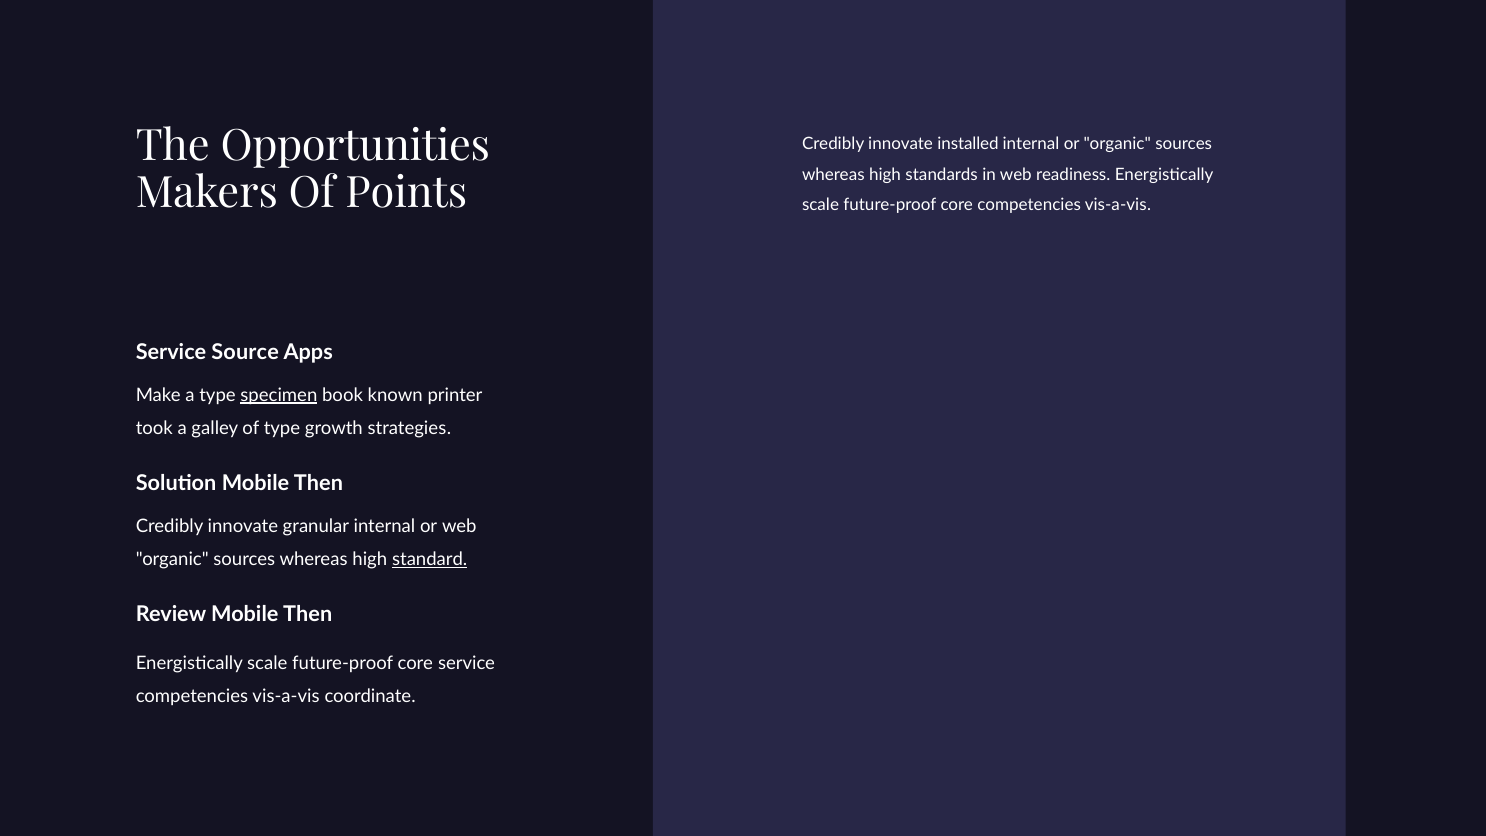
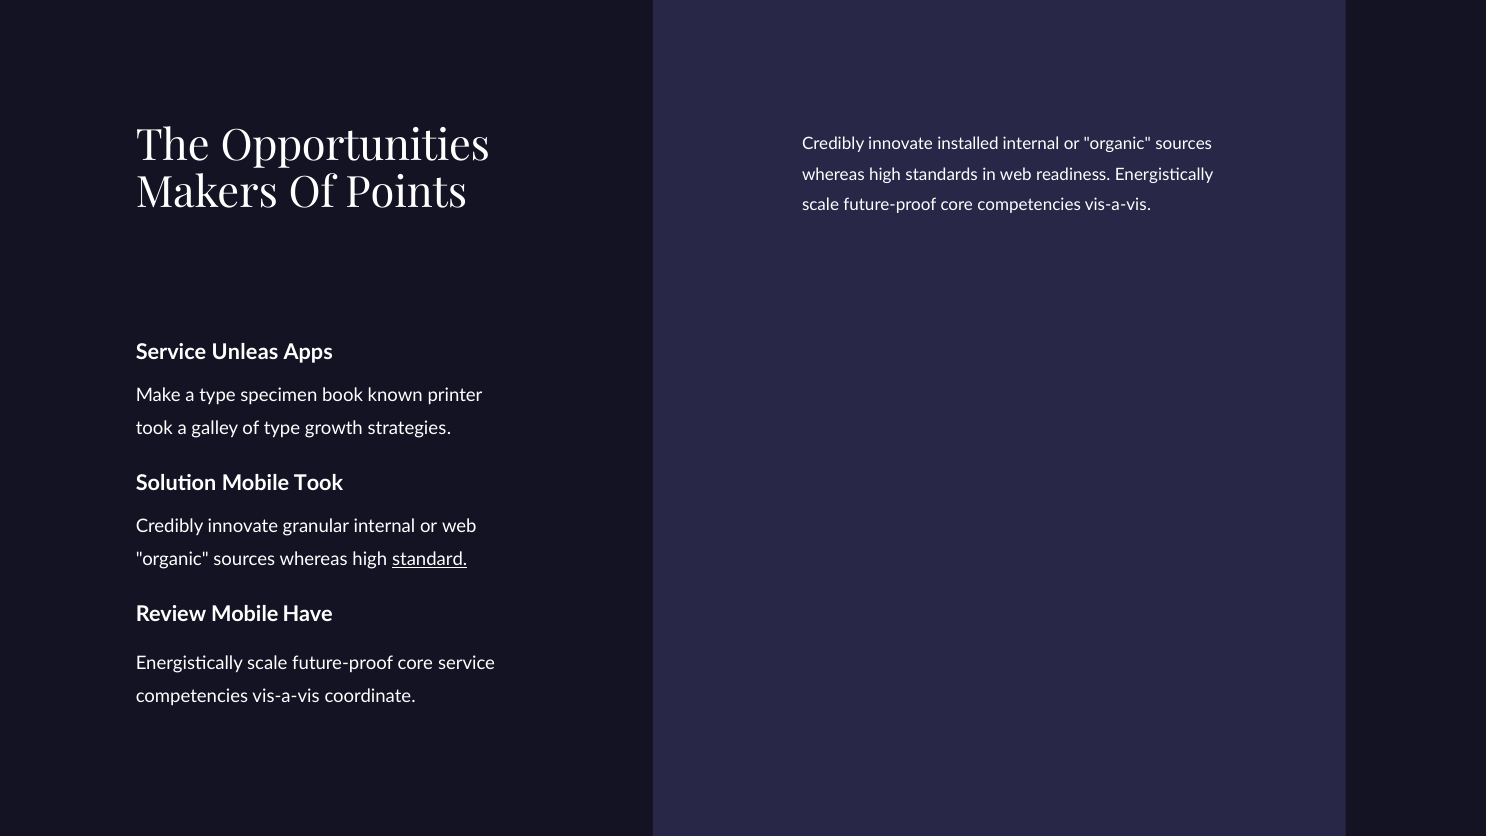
Source: Source -> Unleas
specimen underline: present -> none
Solution Mobile Then: Then -> Took
Review Mobile Then: Then -> Have
